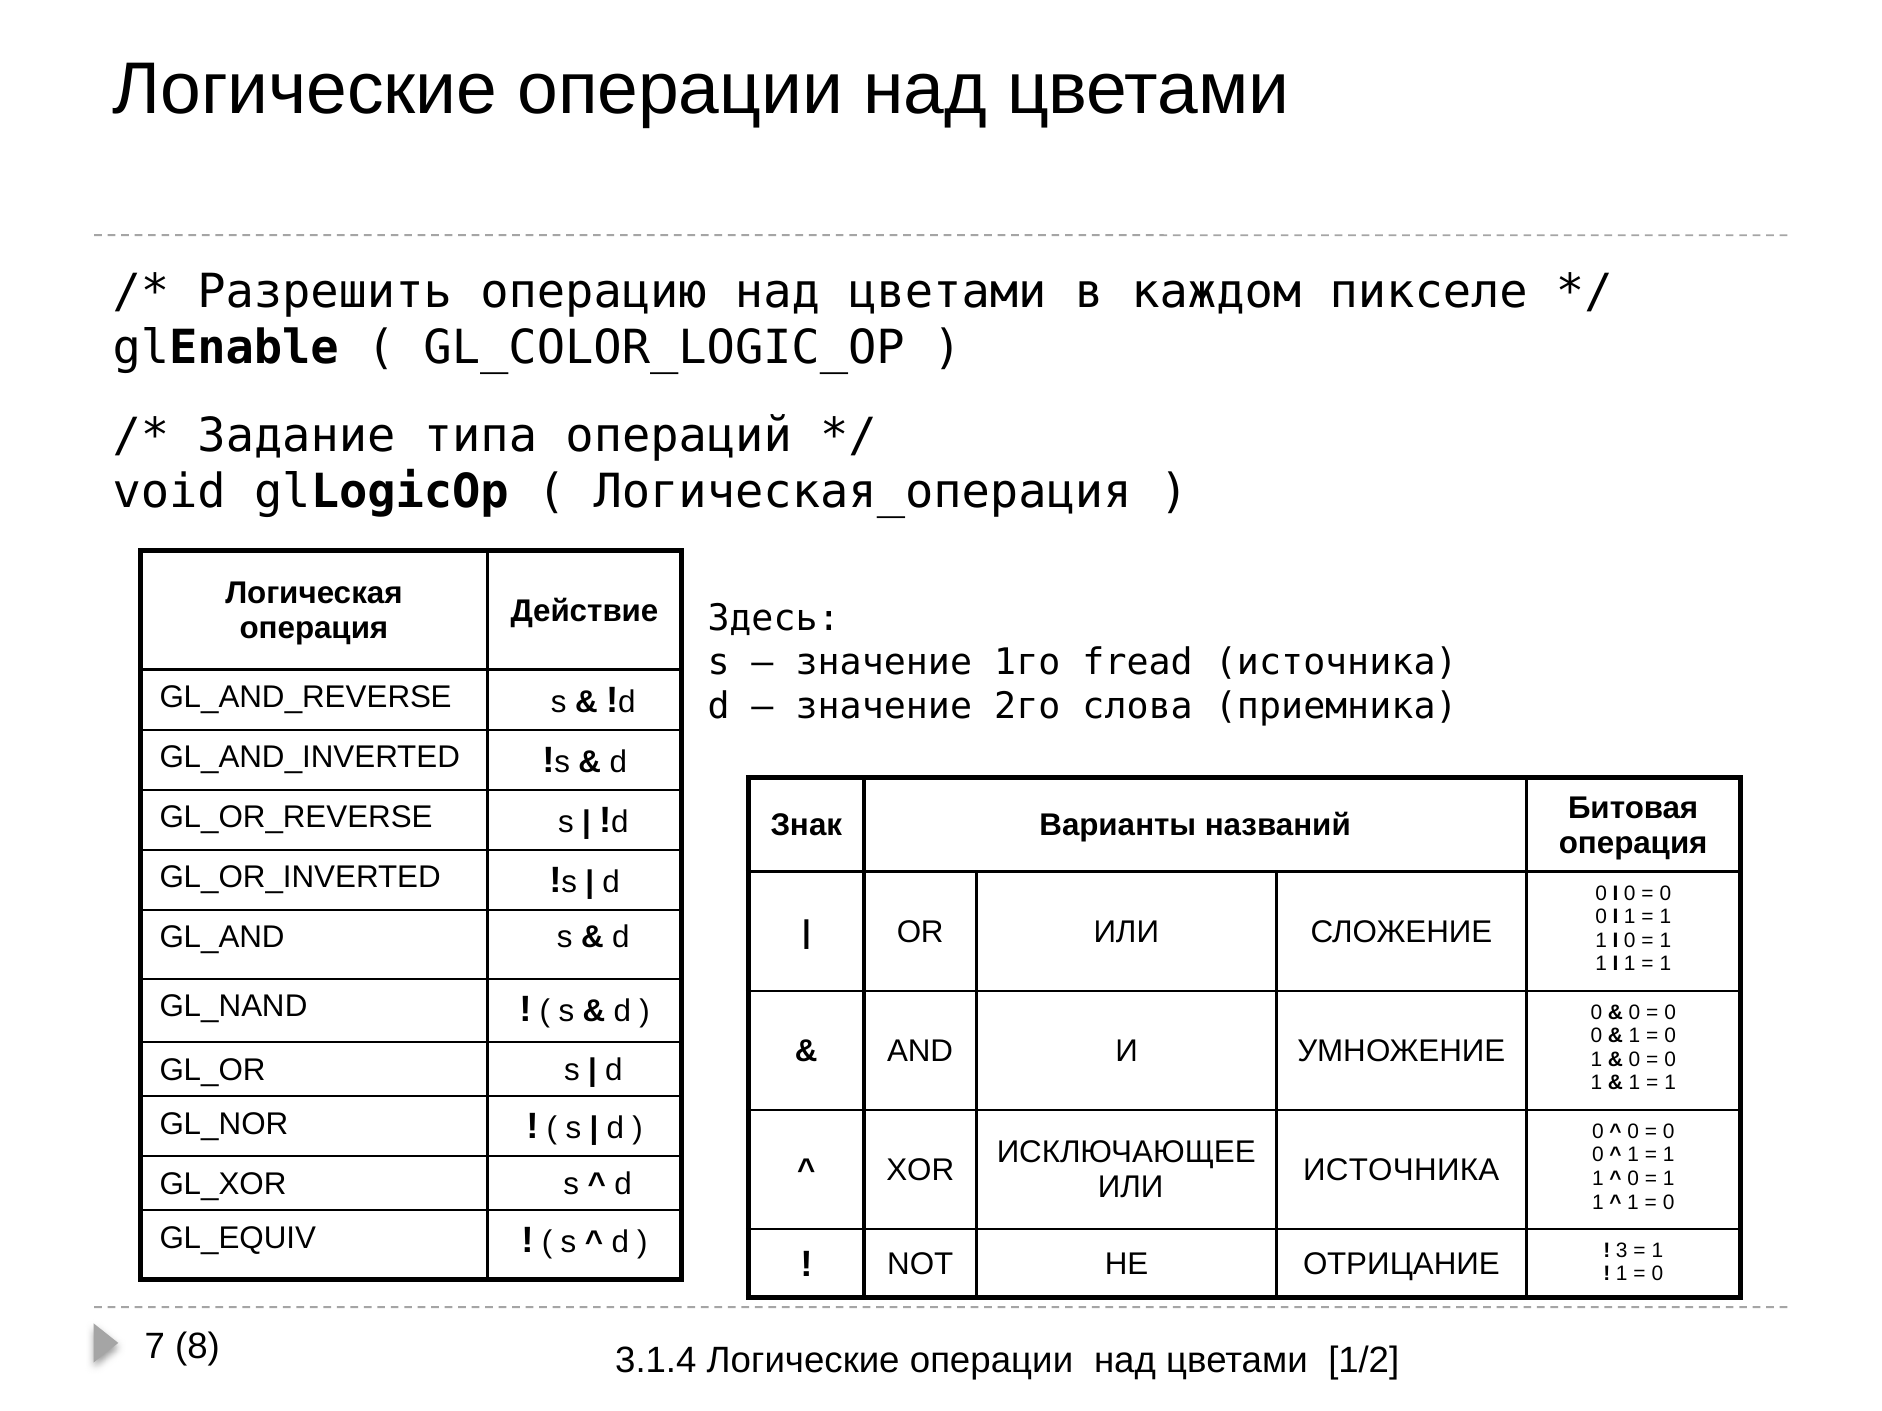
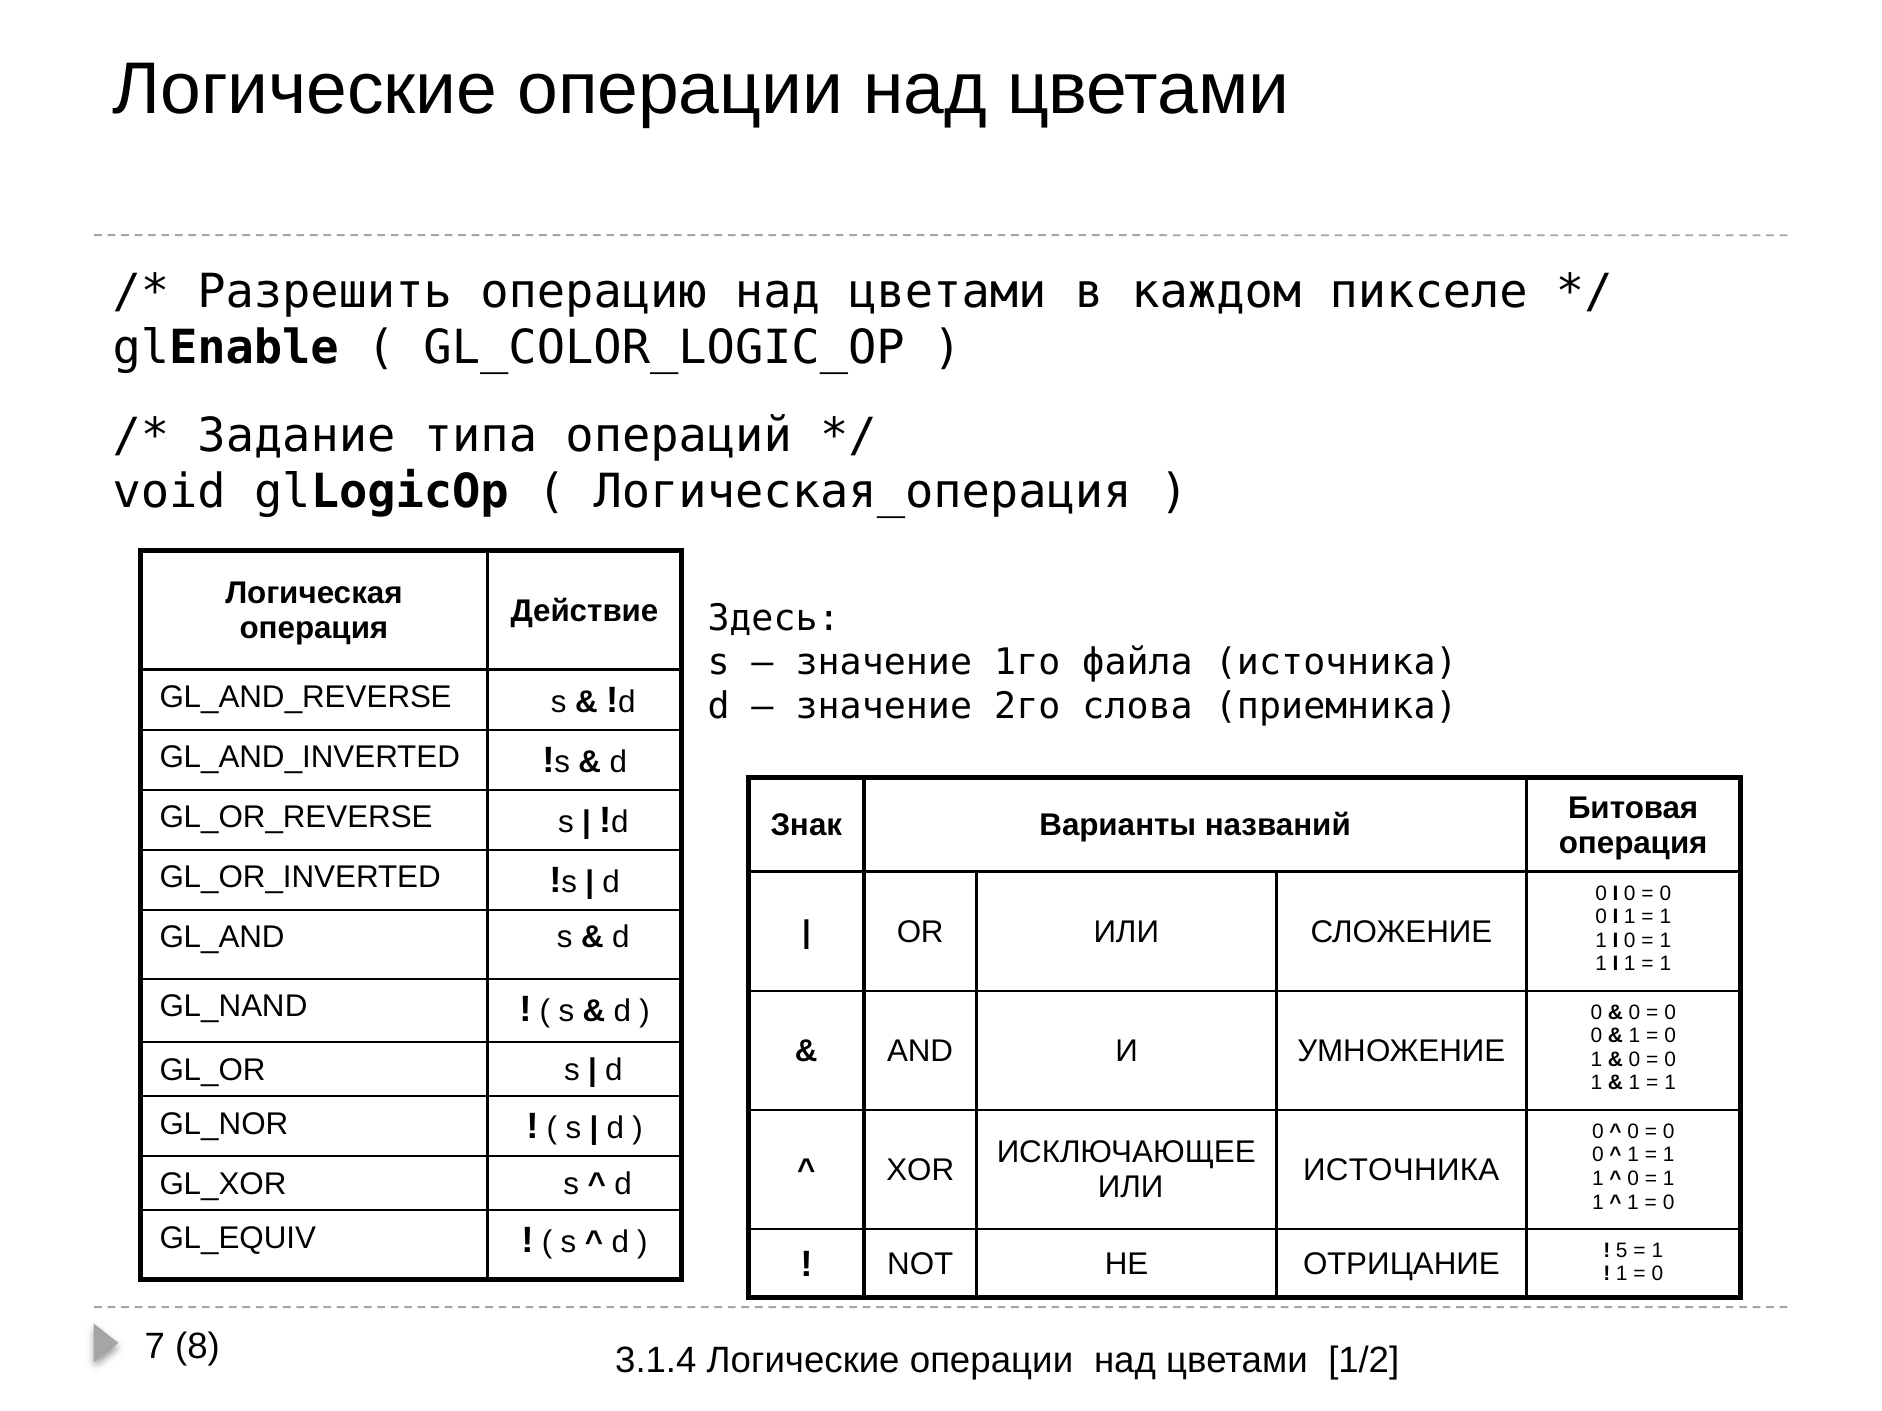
fread: fread -> файла
3: 3 -> 5
